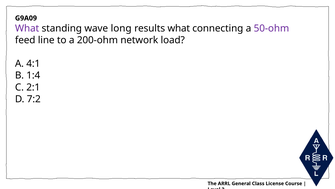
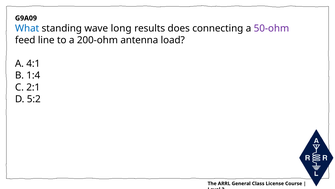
What at (27, 28) colour: purple -> blue
results what: what -> does
network: network -> antenna
7:2: 7:2 -> 5:2
